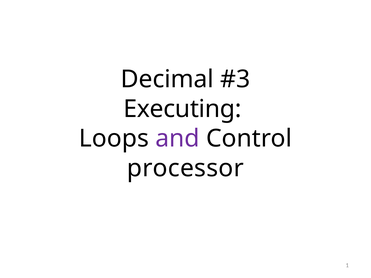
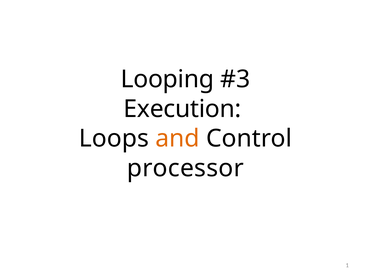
Decimal: Decimal -> Looping
Executing: Executing -> Execution
and colour: purple -> orange
